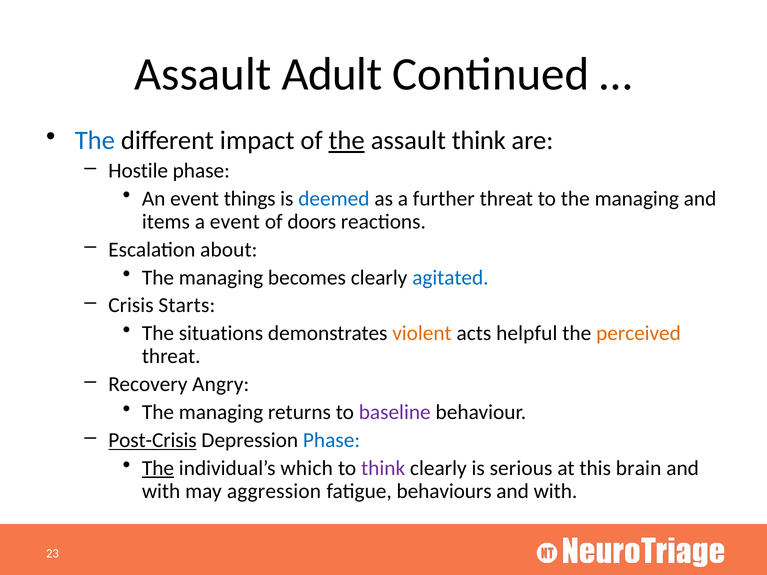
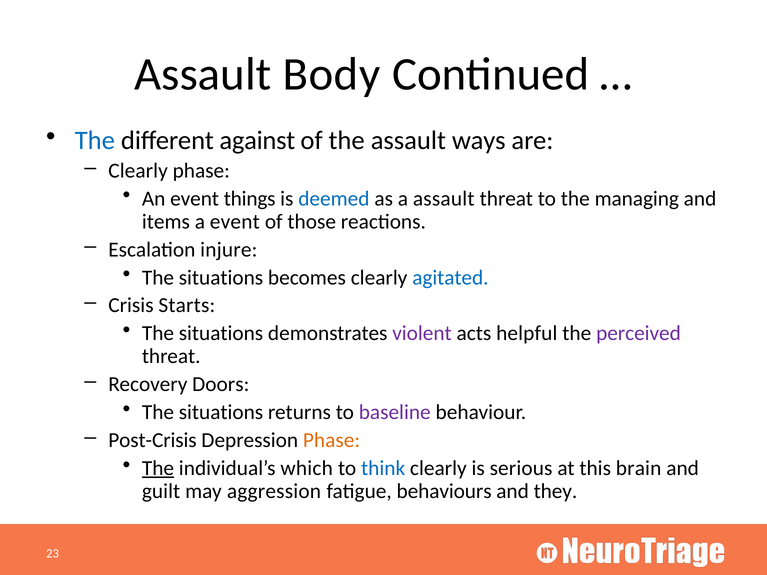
Adult: Adult -> Body
impact: impact -> against
the at (347, 141) underline: present -> none
assault think: think -> ways
Hostile at (138, 171): Hostile -> Clearly
a further: further -> assault
doors: doors -> those
about: about -> injure
managing at (221, 278): managing -> situations
violent colour: orange -> purple
perceived colour: orange -> purple
Angry: Angry -> Doors
managing at (221, 412): managing -> situations
Post-Crisis underline: present -> none
Phase at (332, 440) colour: blue -> orange
think at (383, 468) colour: purple -> blue
with at (161, 491): with -> guilt
with at (555, 491): with -> they
